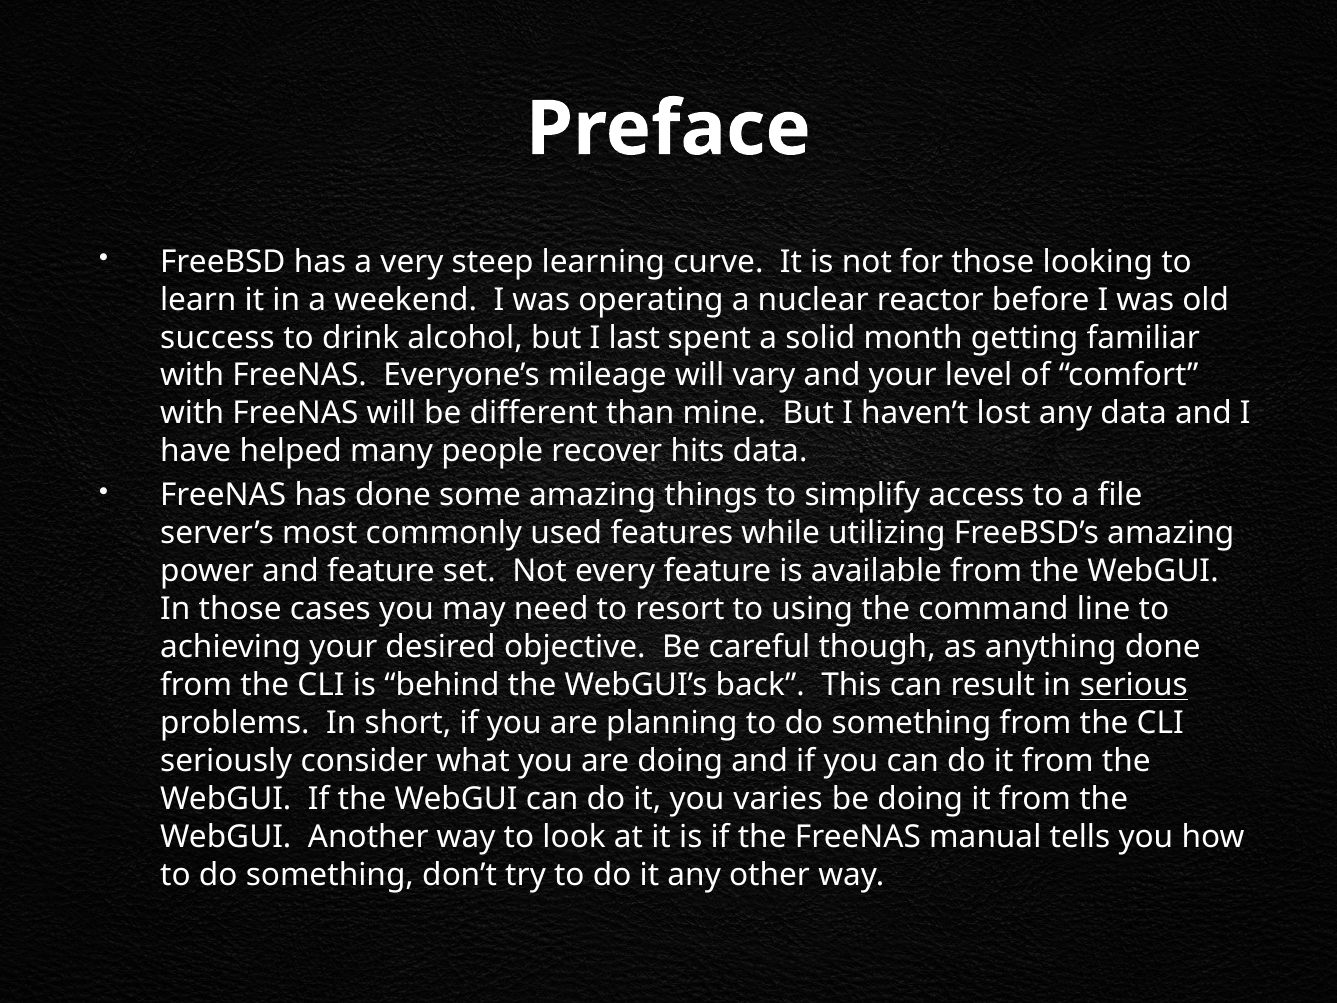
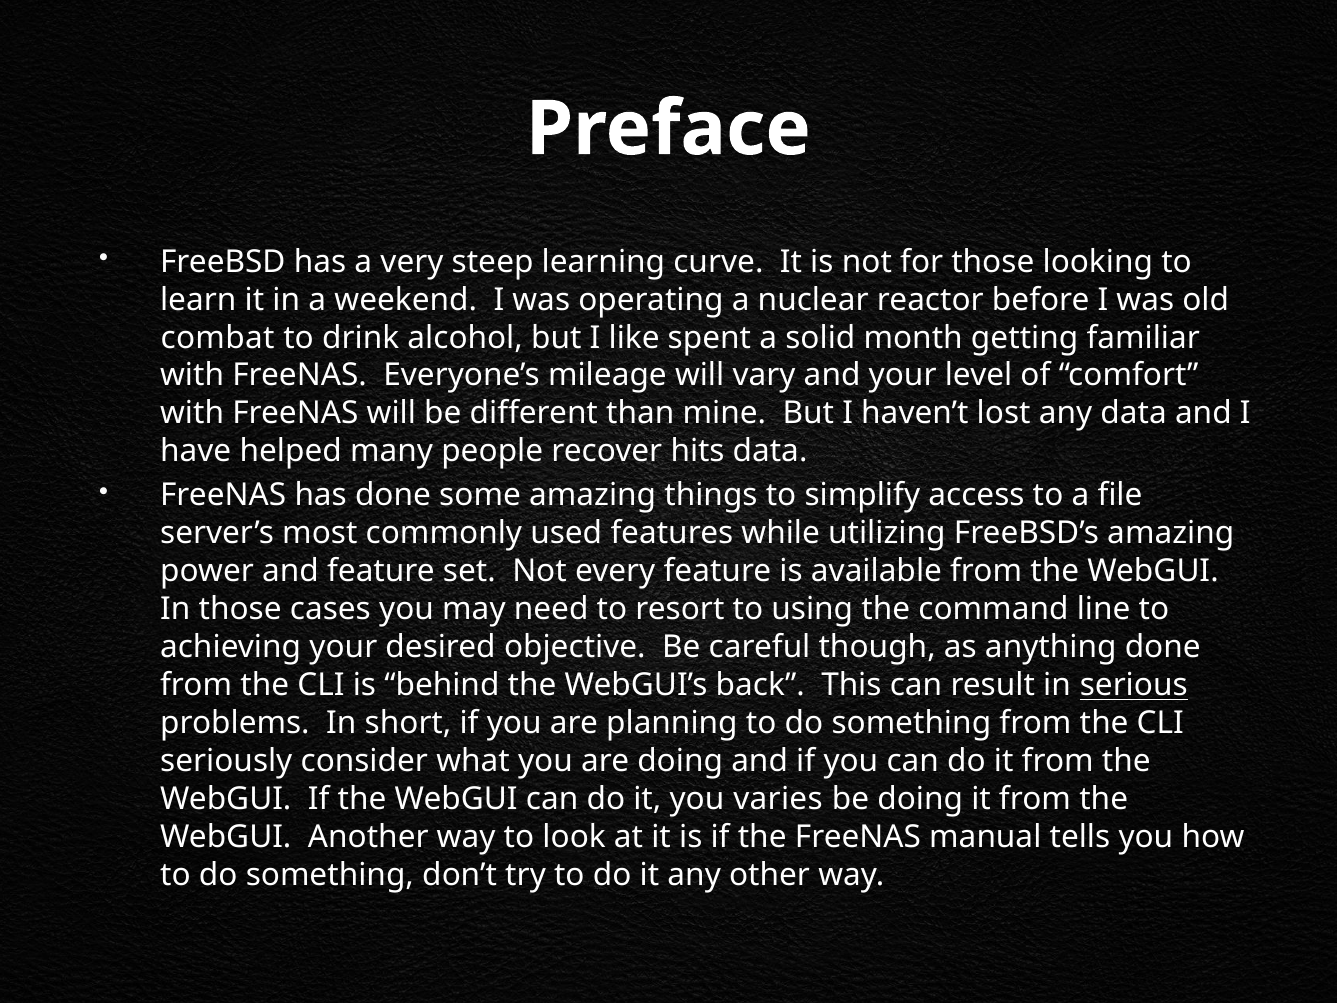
success: success -> combat
last: last -> like
